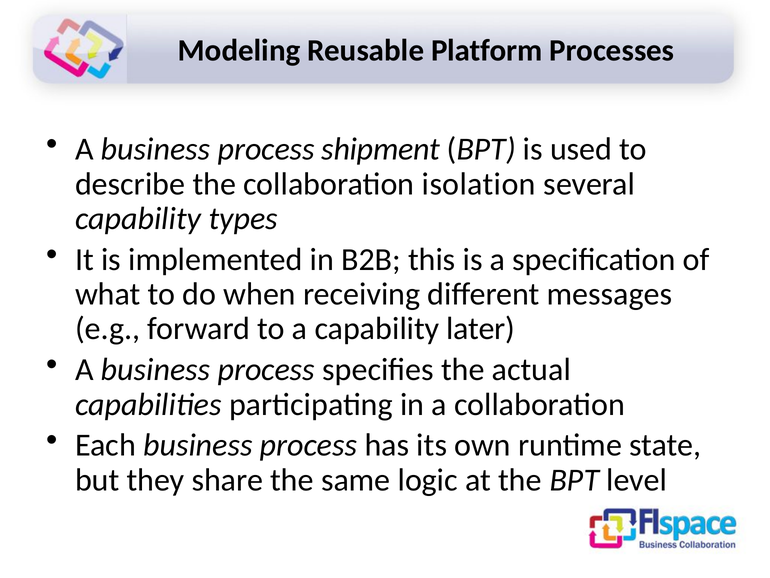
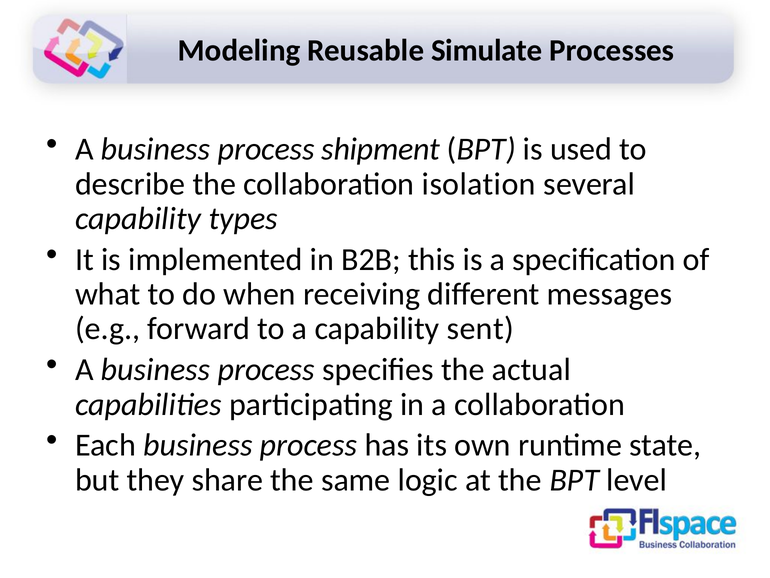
Platform: Platform -> Simulate
later: later -> sent
